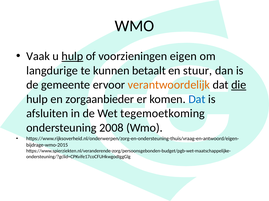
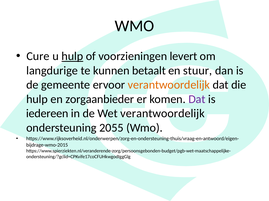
Vaak: Vaak -> Cure
eigen: eigen -> levert
die underline: present -> none
Dat at (197, 100) colour: blue -> purple
afsluiten: afsluiten -> iedereen
Wet tegemoetkoming: tegemoetkoming -> verantwoordelijk
2008: 2008 -> 2055
